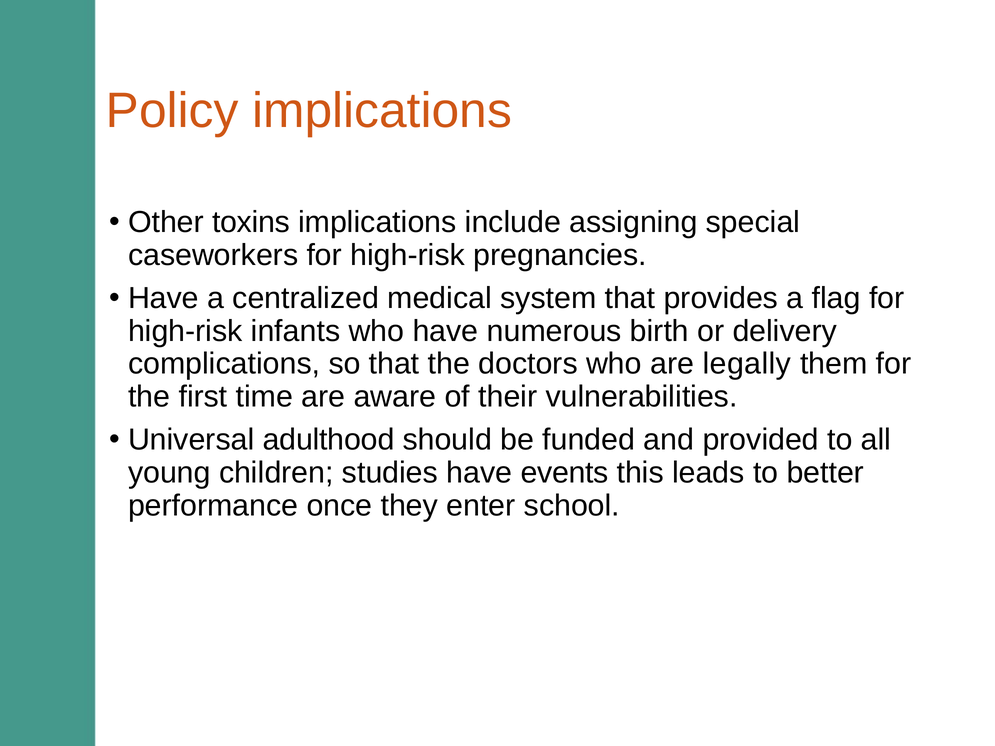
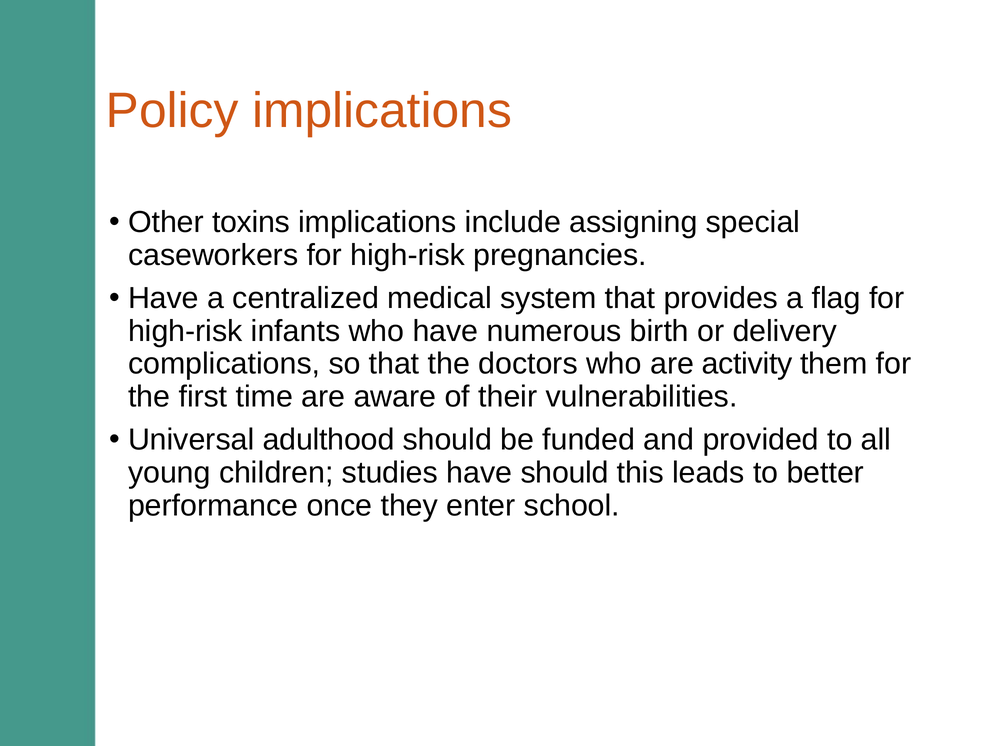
legally: legally -> activity
have events: events -> should
